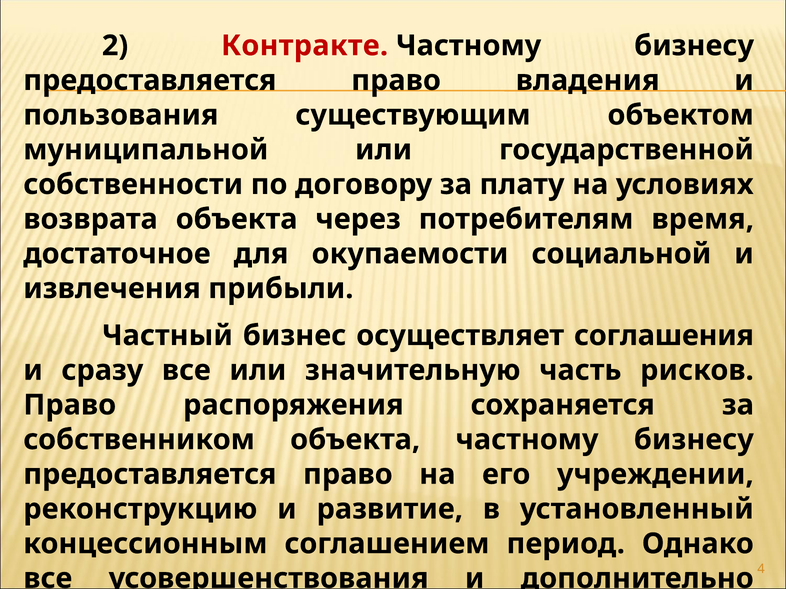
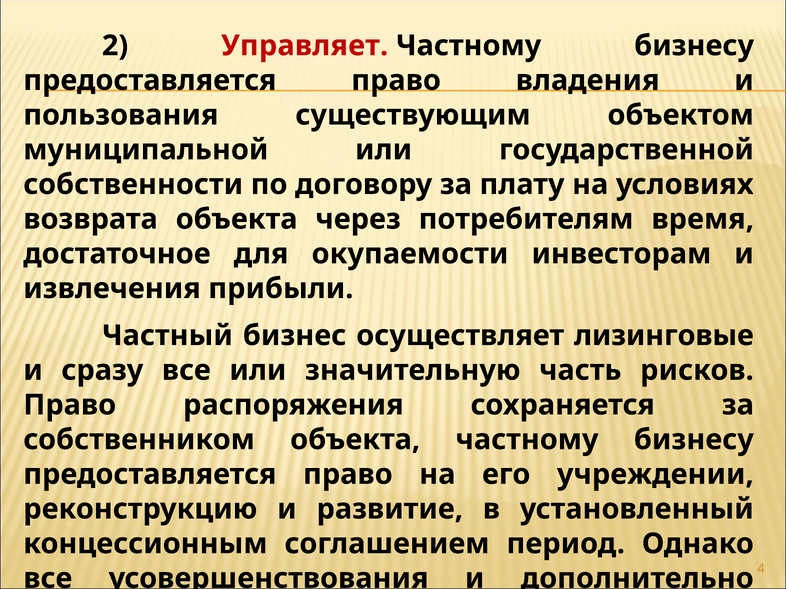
Контракте: Контракте -> Управляет
социальной: социальной -> инвесторам
соглашения: соглашения -> лизинговые
